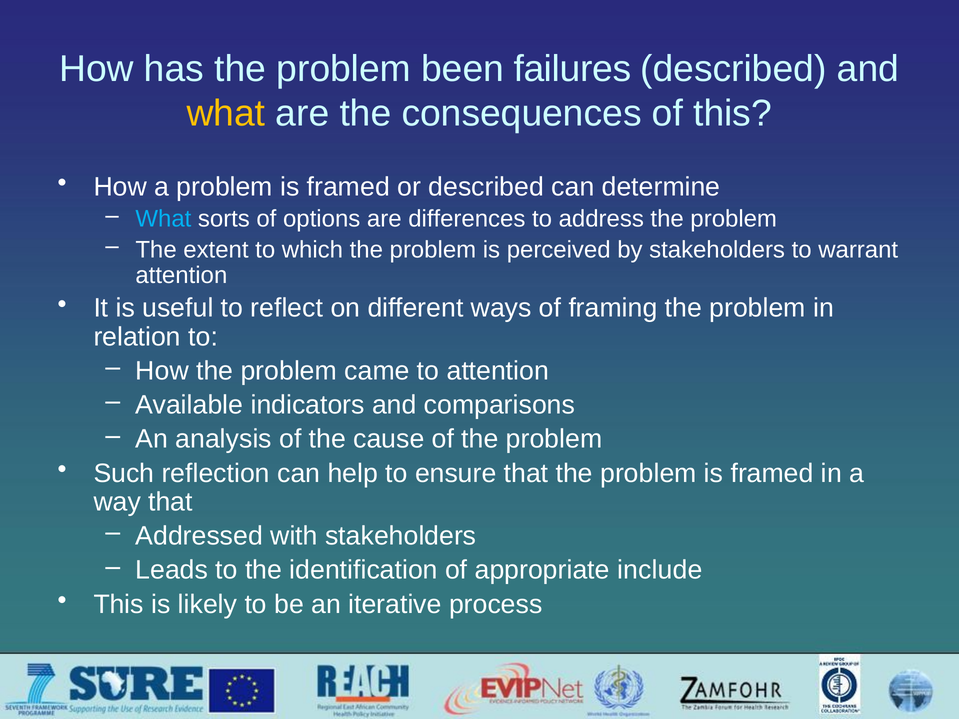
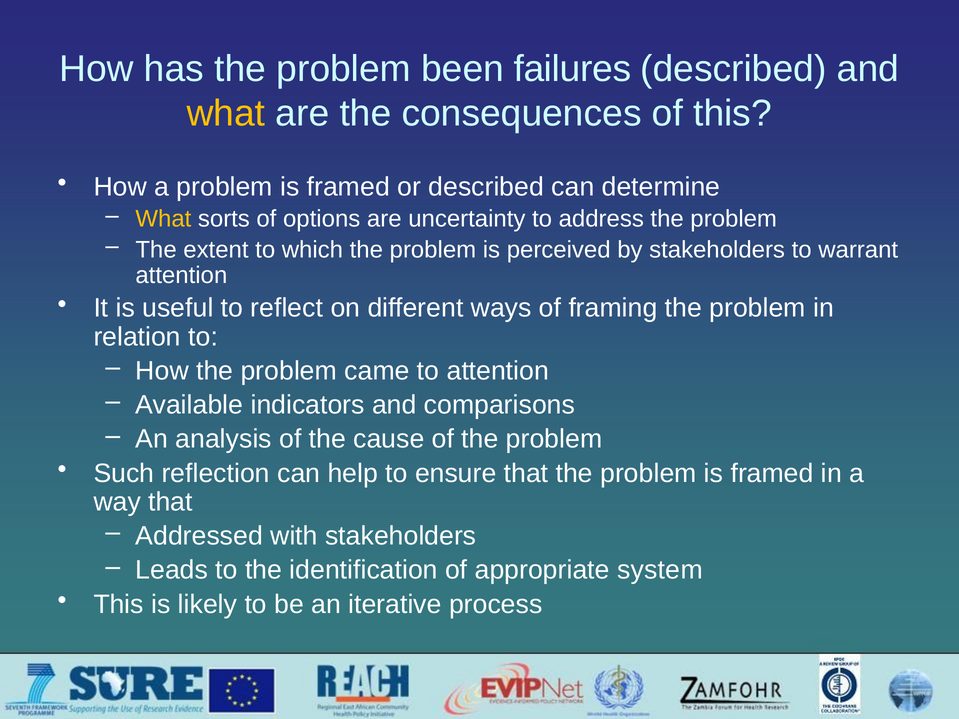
What at (163, 219) colour: light blue -> yellow
differences: differences -> uncertainty
include: include -> system
